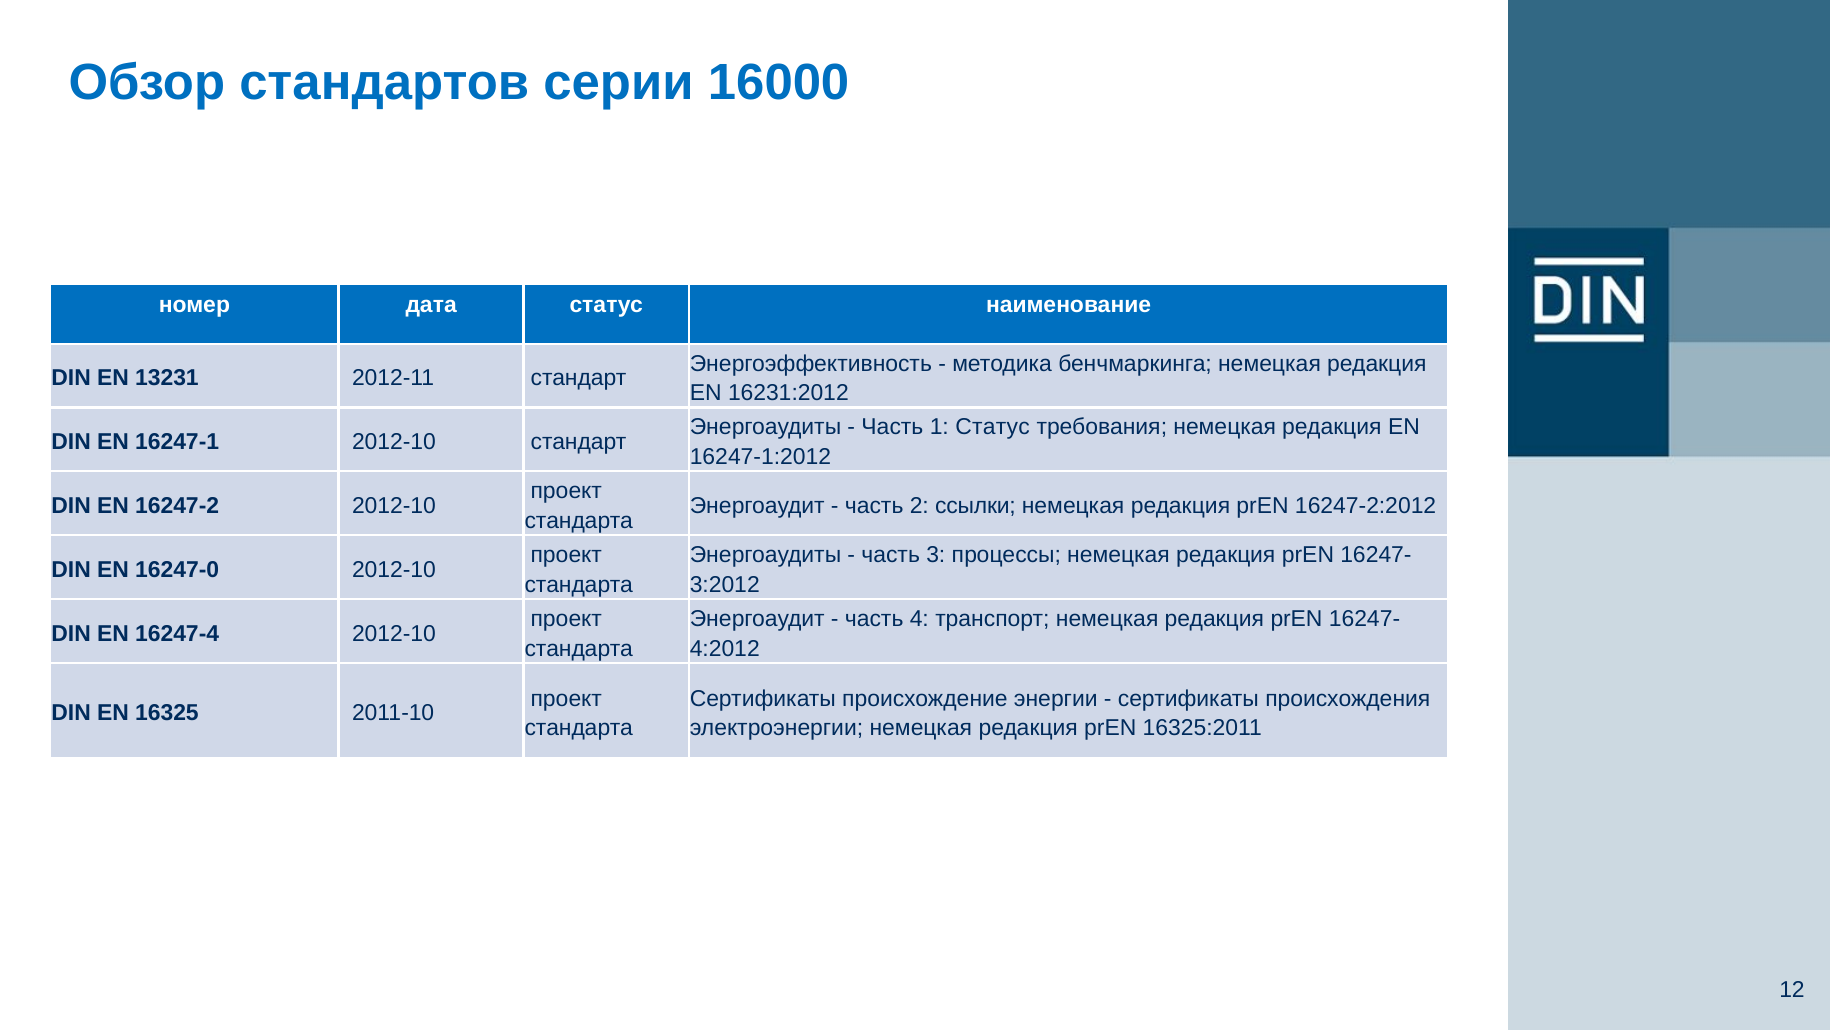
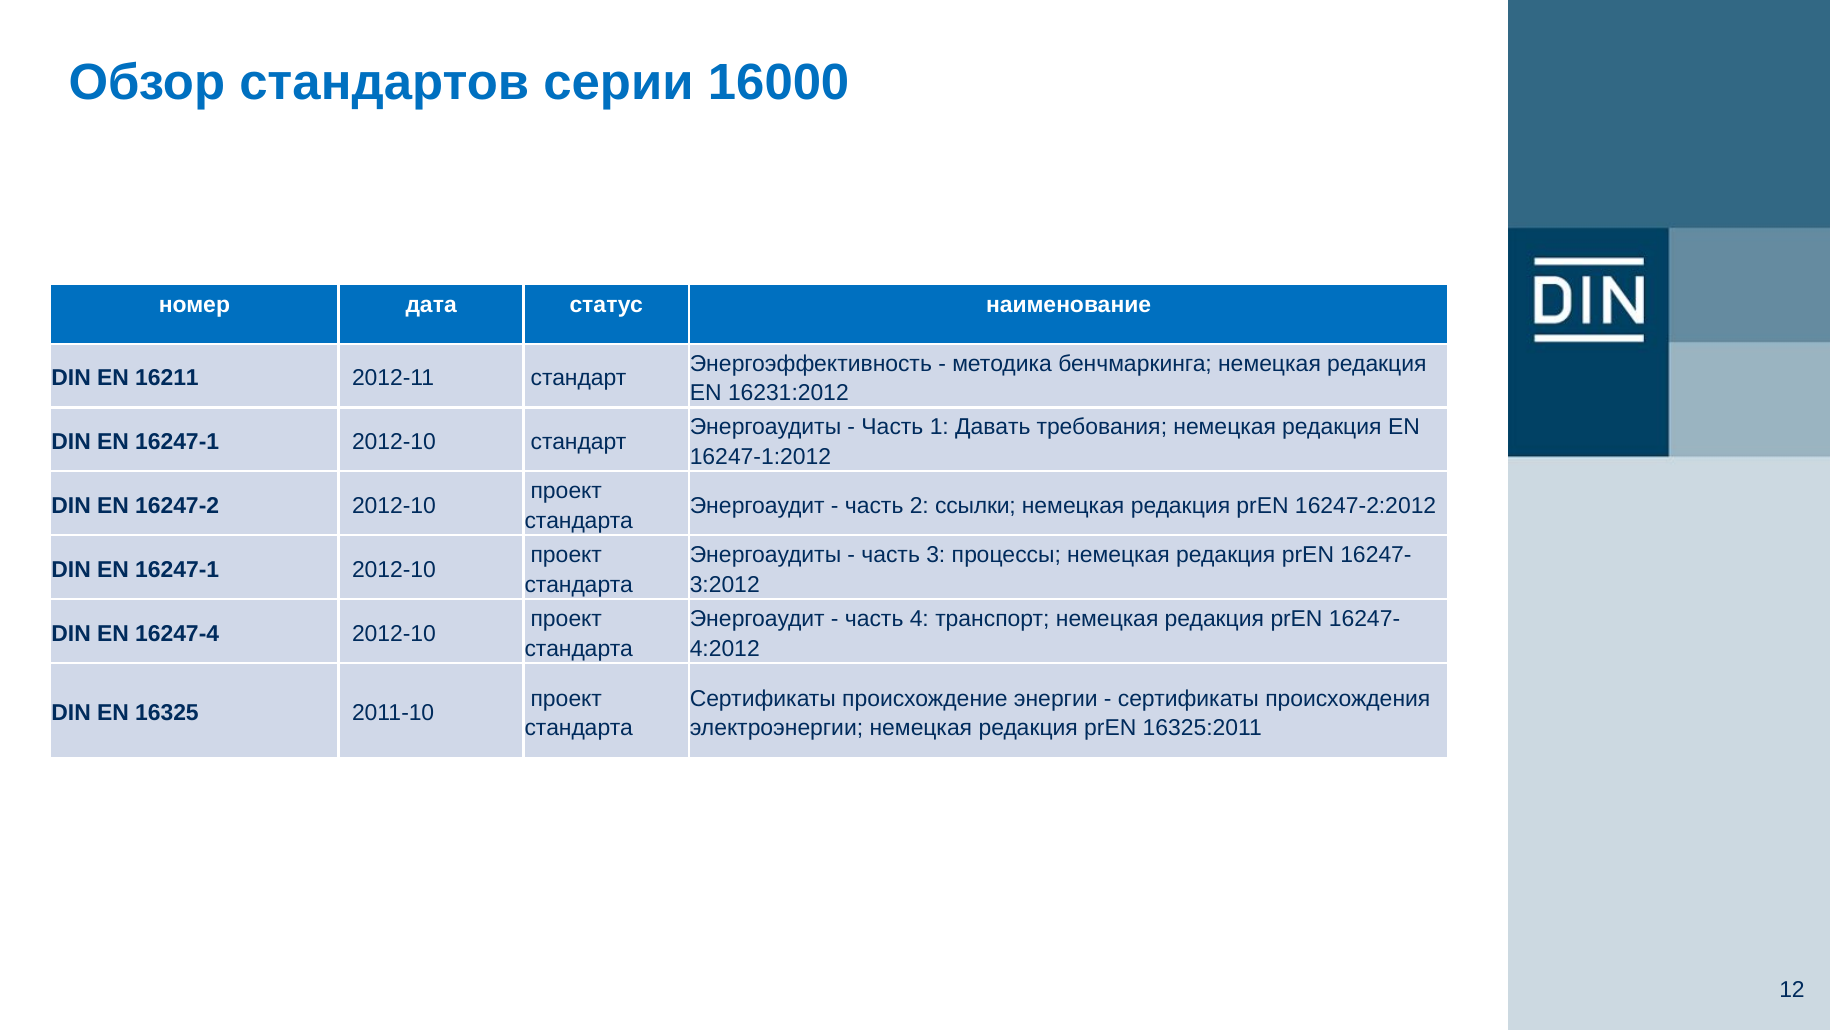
13231: 13231 -> 16211
1 Статус: Статус -> Давать
16247-0 at (177, 569): 16247-0 -> 16247-1
